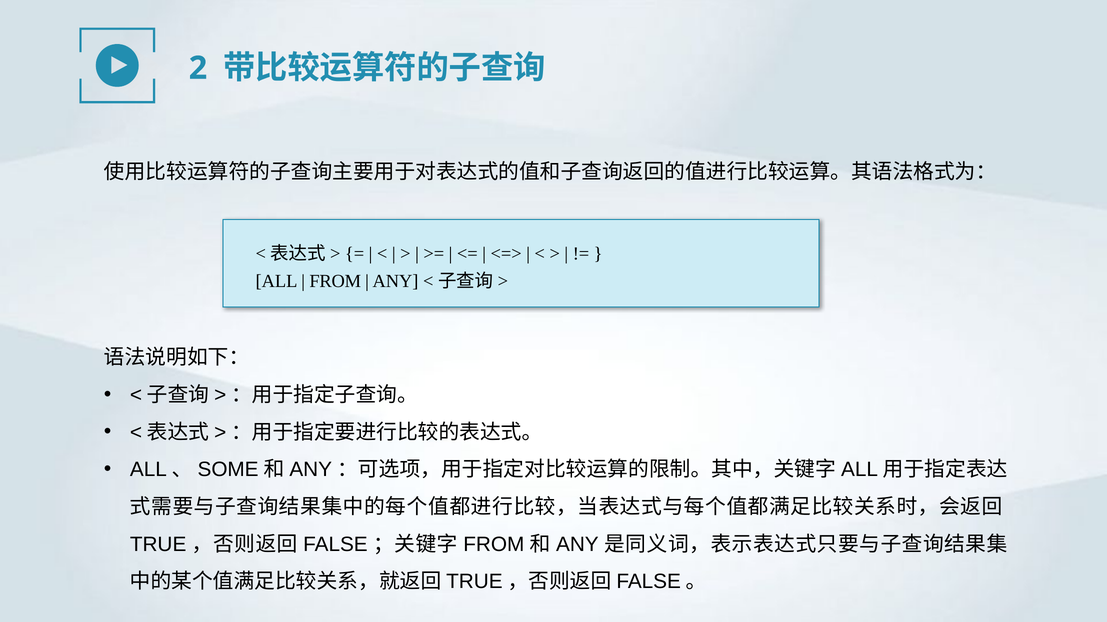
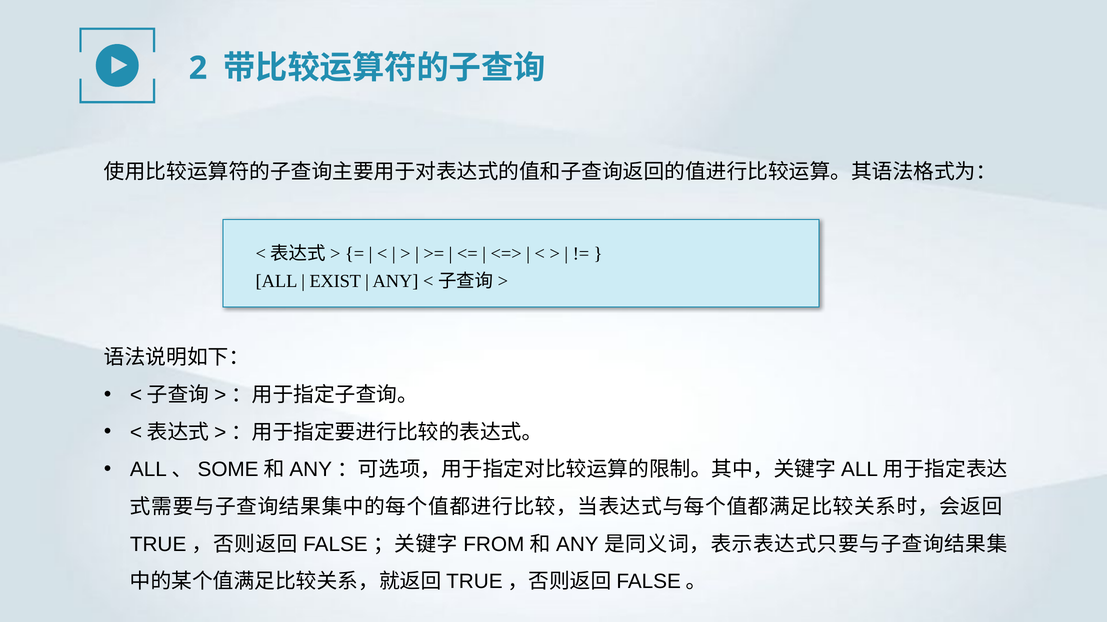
FROM at (335, 282): FROM -> EXIST
